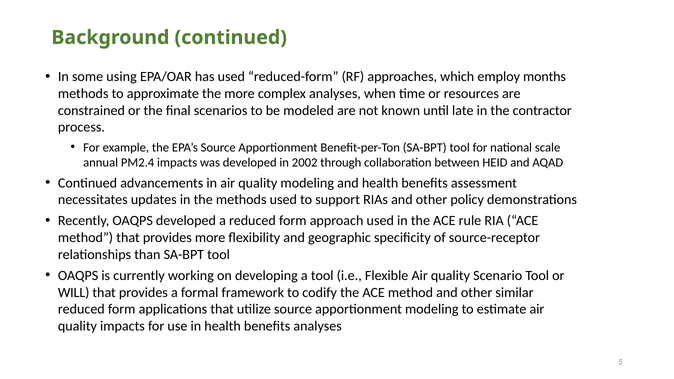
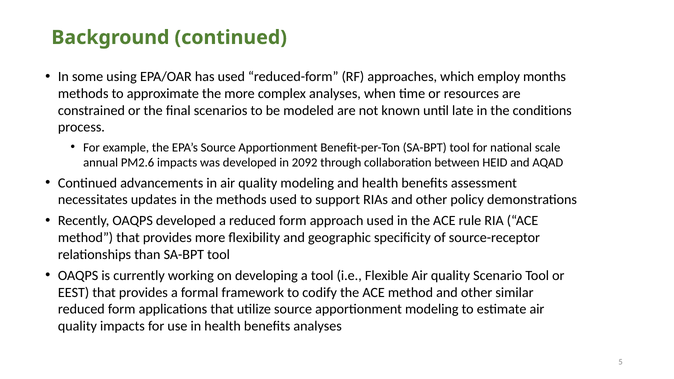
contractor: contractor -> conditions
PM2.4: PM2.4 -> PM2.6
2002: 2002 -> 2092
WILL: WILL -> EEST
